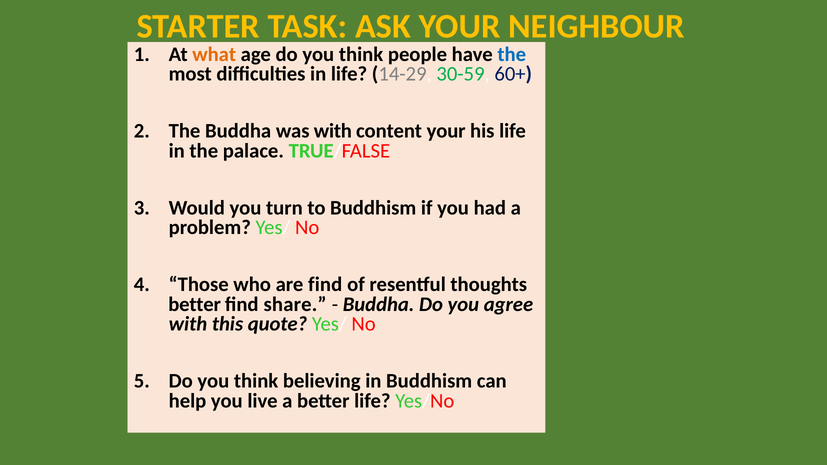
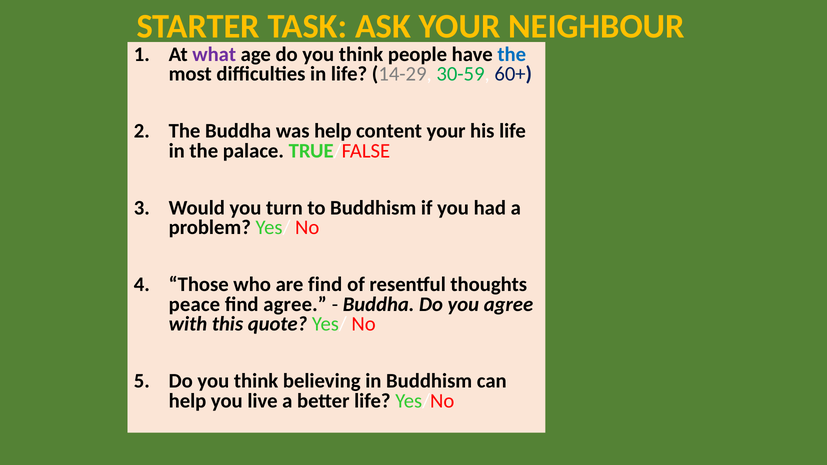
what colour: orange -> purple
was with: with -> help
better at (195, 304): better -> peace
find share: share -> agree
